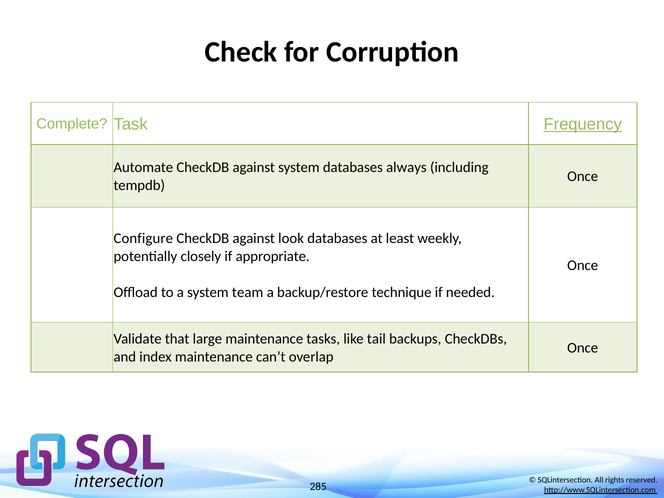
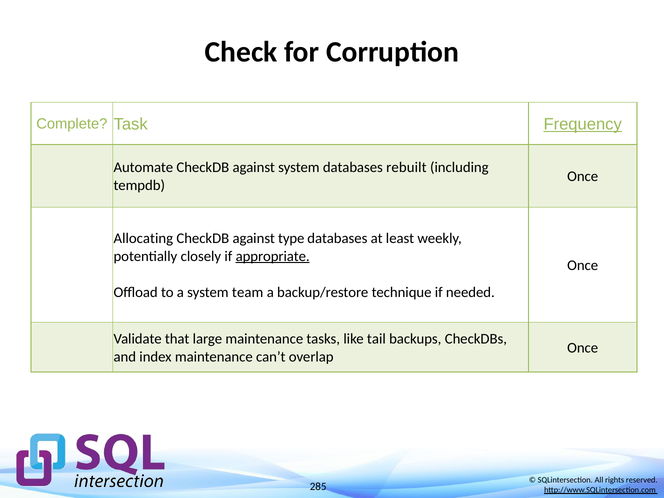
always: always -> rebuilt
Configure: Configure -> Allocating
look: look -> type
appropriate underline: none -> present
